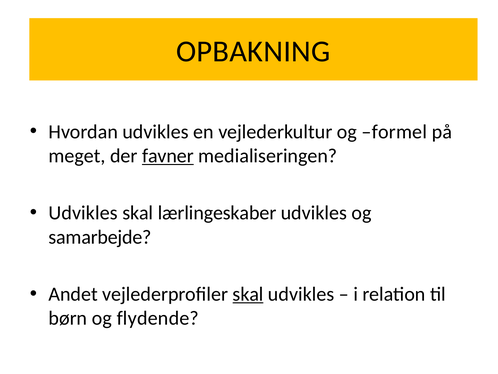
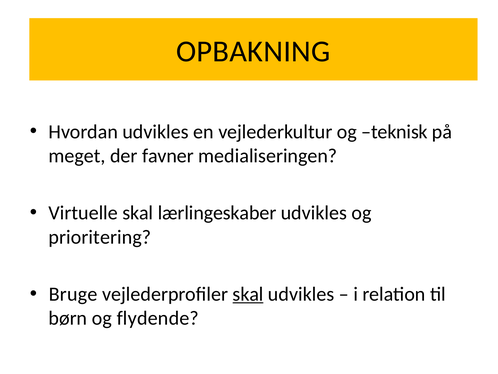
formel: formel -> teknisk
favner underline: present -> none
Udvikles at (83, 213): Udvikles -> Virtuelle
samarbejde: samarbejde -> prioritering
Andet: Andet -> Bruge
